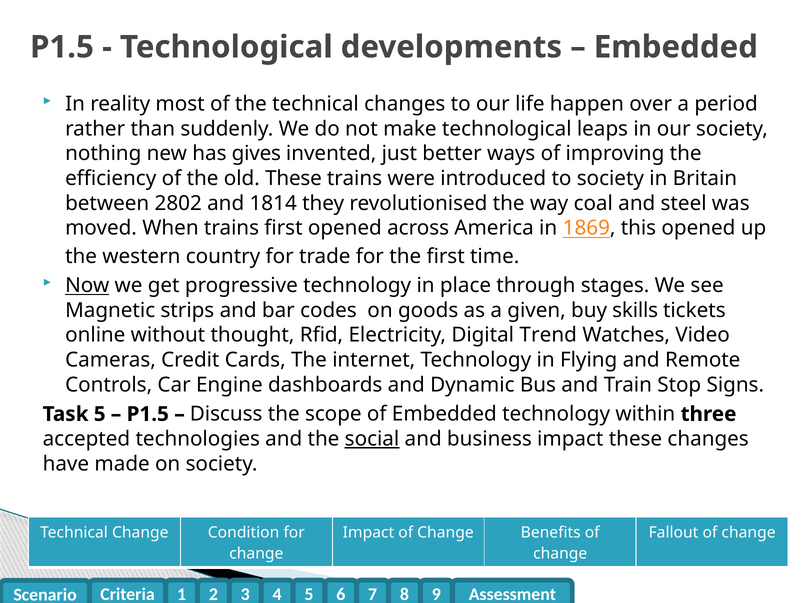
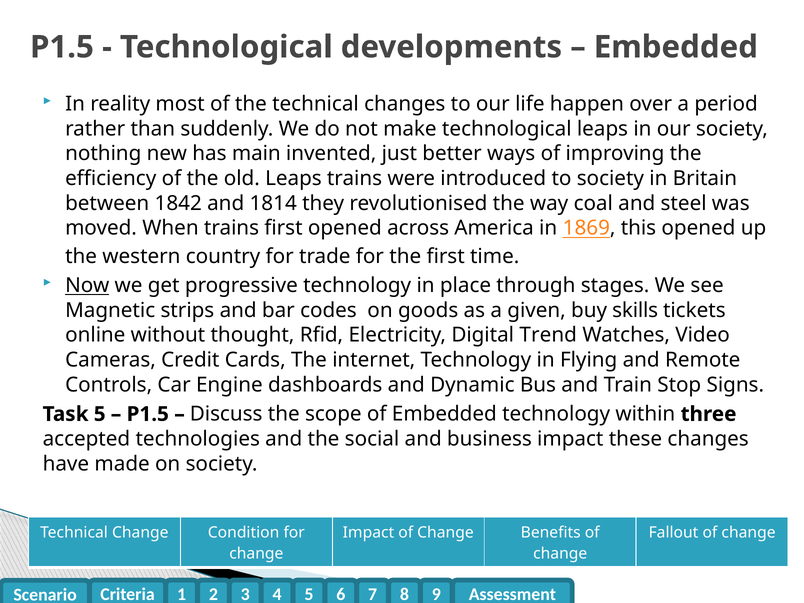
gives: gives -> main
old These: These -> Leaps
2802: 2802 -> 1842
social underline: present -> none
